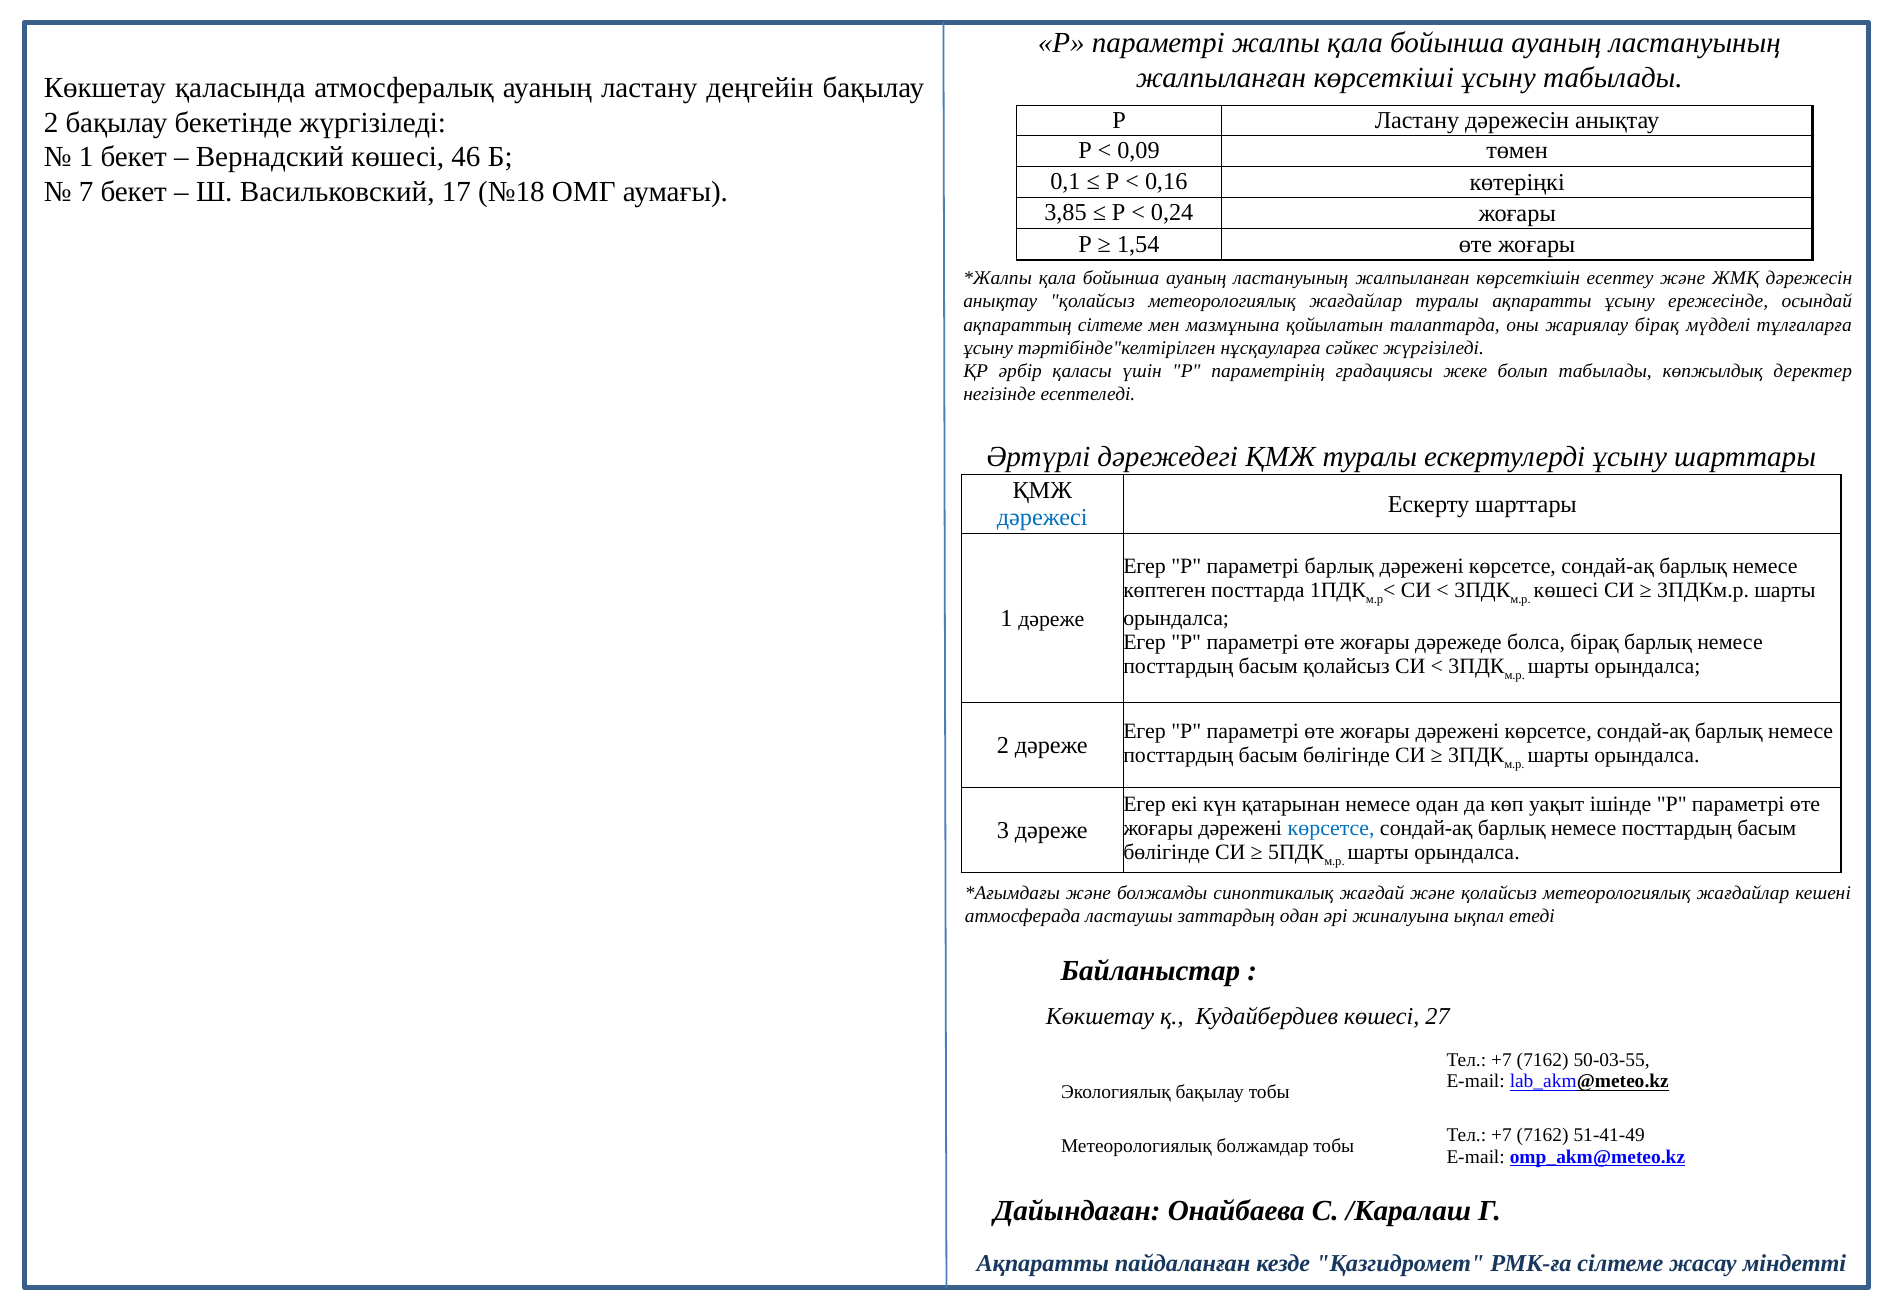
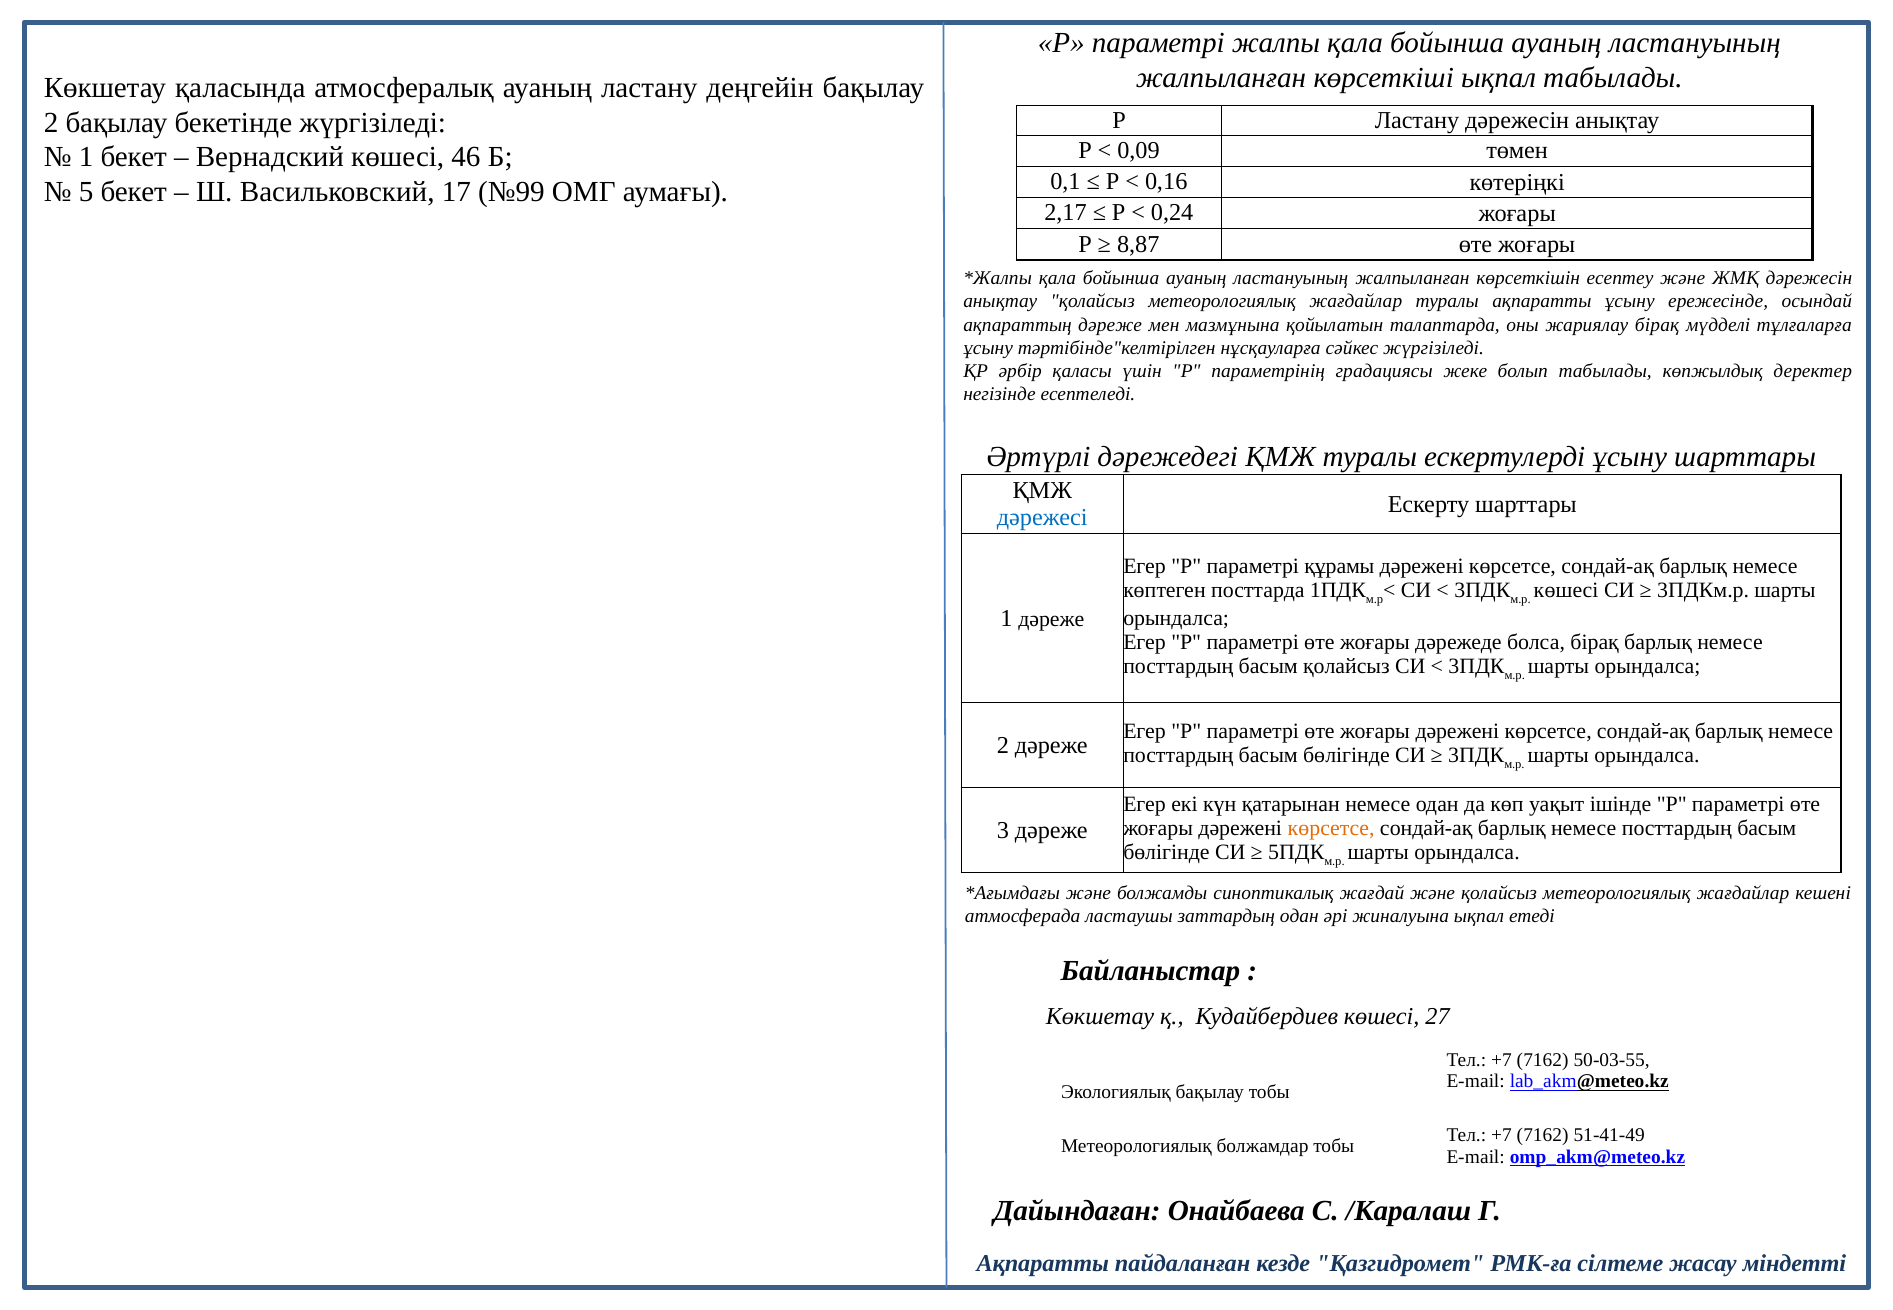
көрсеткіші ұсыну: ұсыну -> ықпал
7: 7 -> 5
№18: №18 -> №99
3,85: 3,85 -> 2,17
1,54: 1,54 -> 8,87
ақпараттың сілтеме: сілтеме -> дәреже
параметрі барлық: барлық -> құрамы
көрсетсе at (1331, 829) colour: blue -> orange
